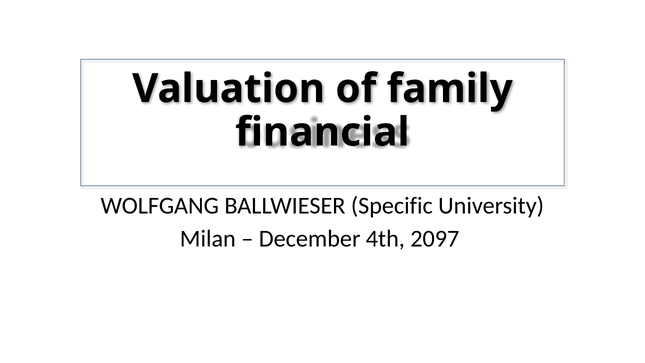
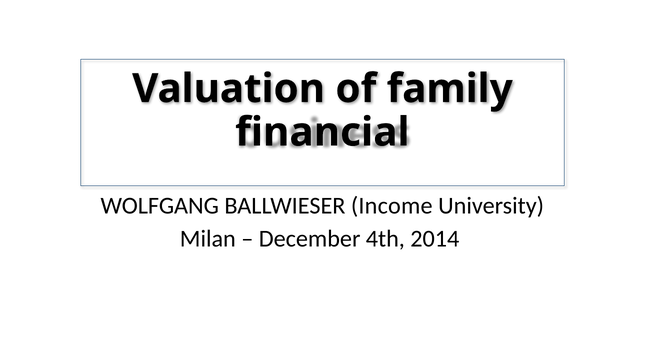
Specific: Specific -> Income
2097: 2097 -> 2014
